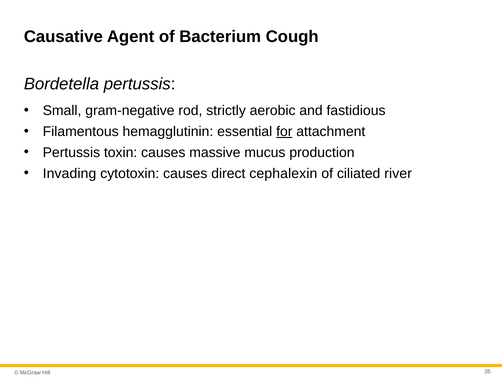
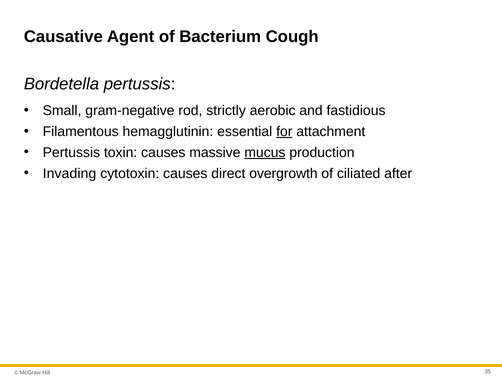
mucus underline: none -> present
cephalexin: cephalexin -> overgrowth
river: river -> after
